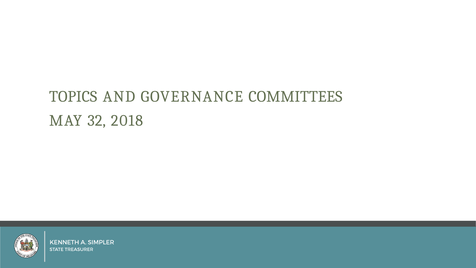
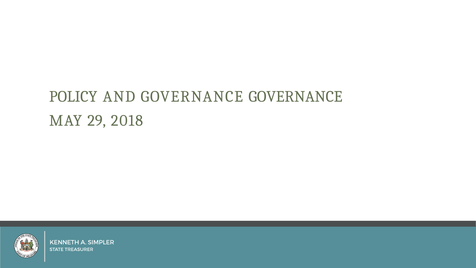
TOPICS: TOPICS -> POLICY
GOVERNANCE COMMITTEES: COMMITTEES -> GOVERNANCE
32: 32 -> 29
